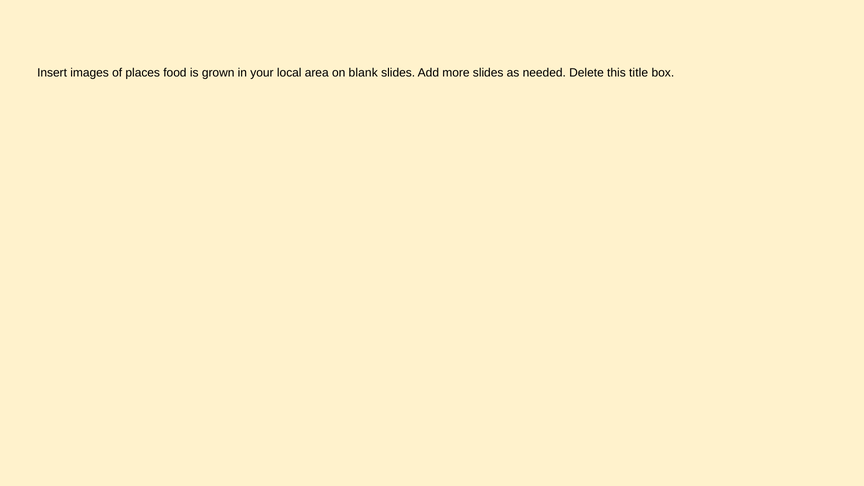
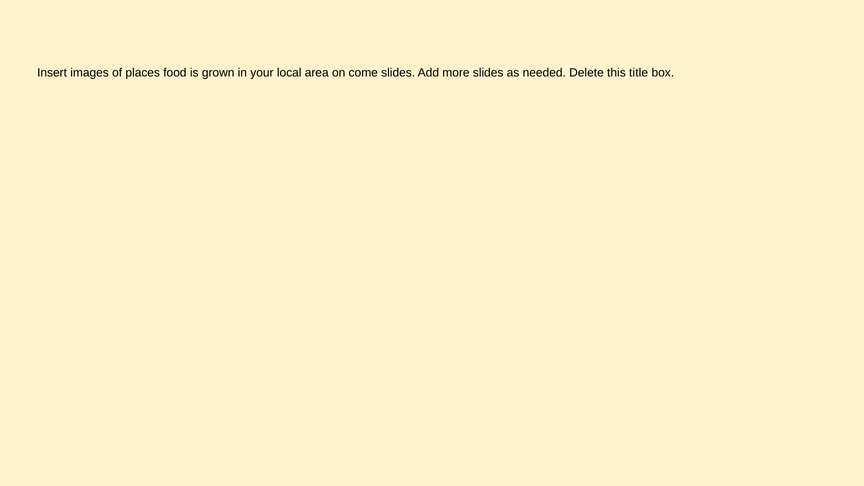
blank: blank -> come
